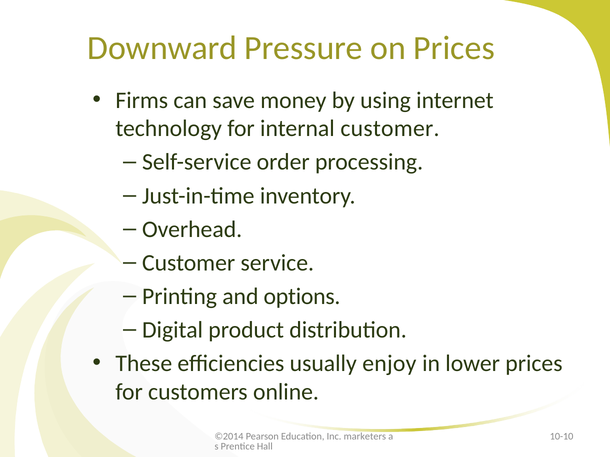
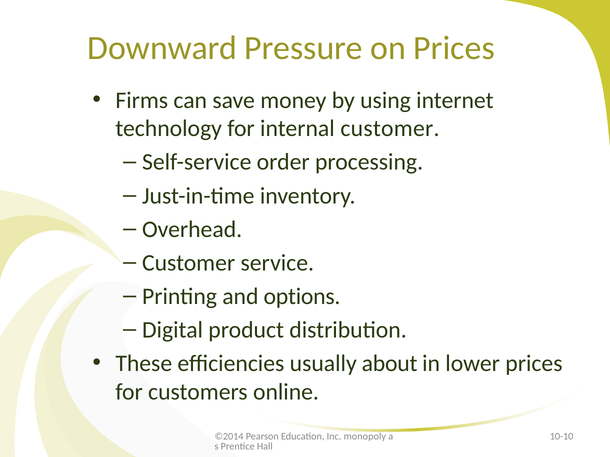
enjoy: enjoy -> about
marketers: marketers -> monopoly
